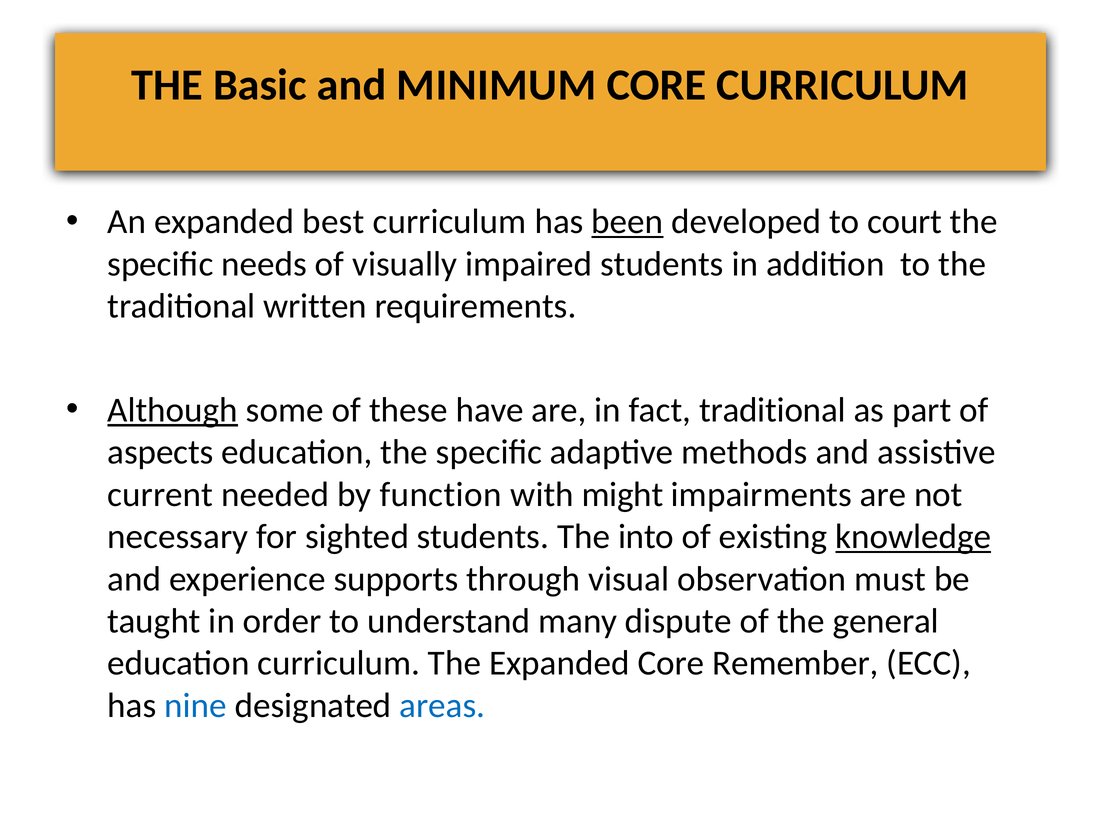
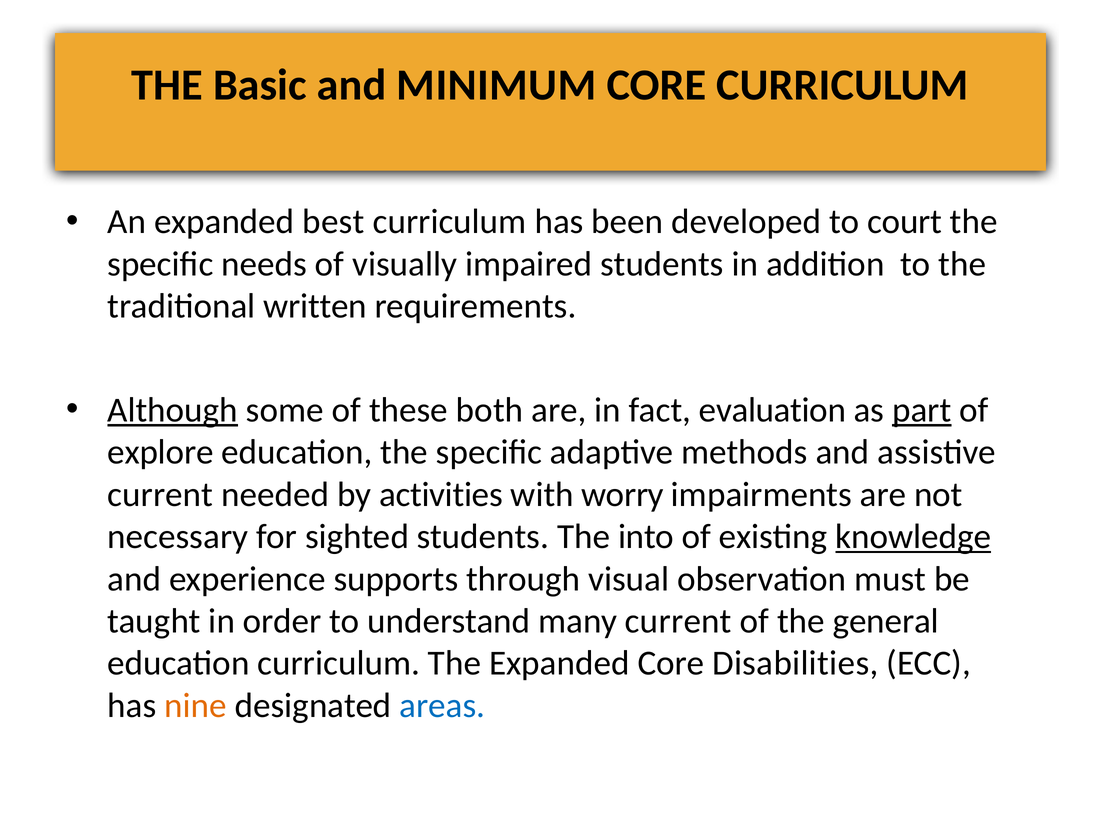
been underline: present -> none
have: have -> both
fact traditional: traditional -> evaluation
part underline: none -> present
aspects: aspects -> explore
function: function -> activities
might: might -> worry
many dispute: dispute -> current
Remember: Remember -> Disabilities
nine colour: blue -> orange
